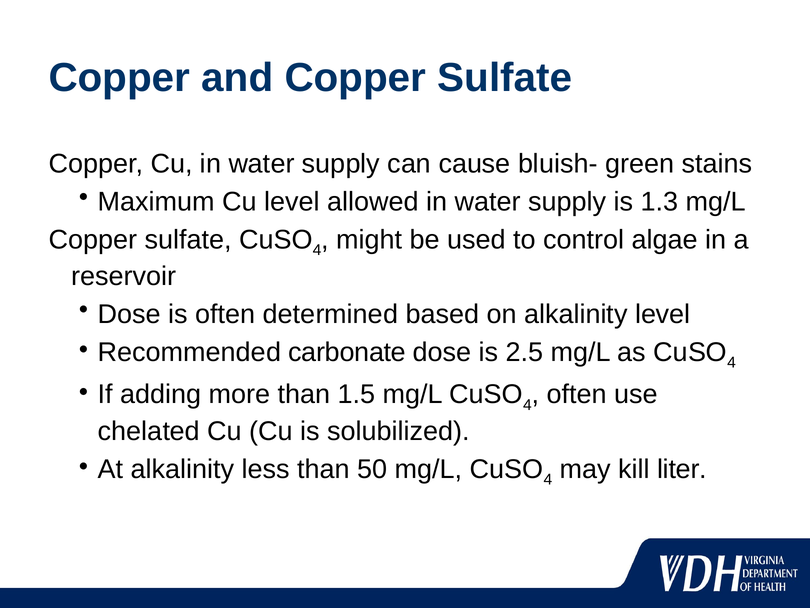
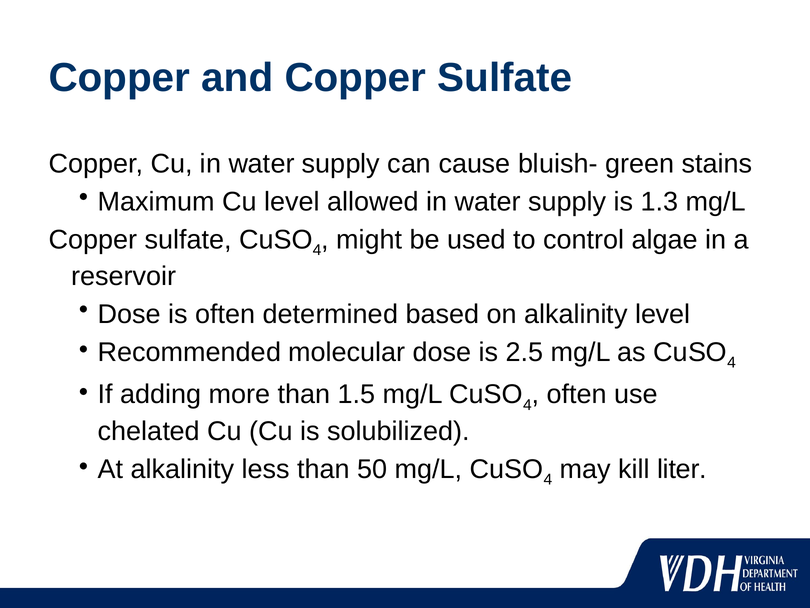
carbonate: carbonate -> molecular
